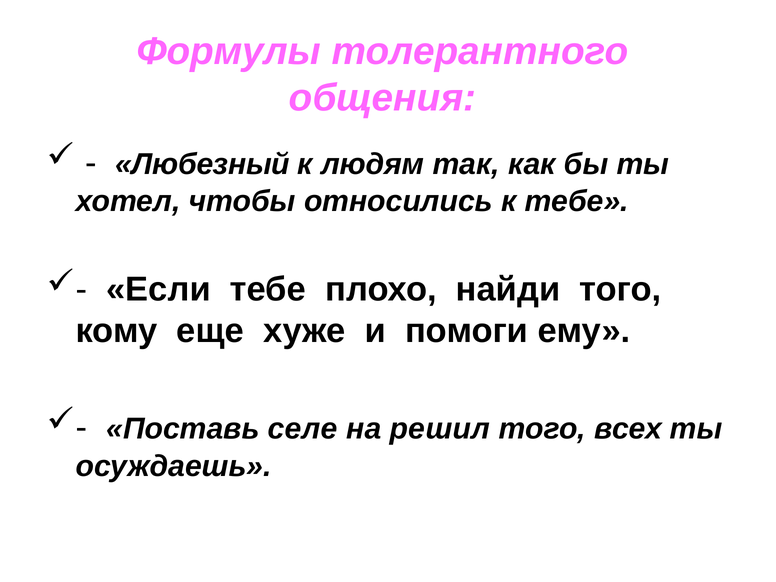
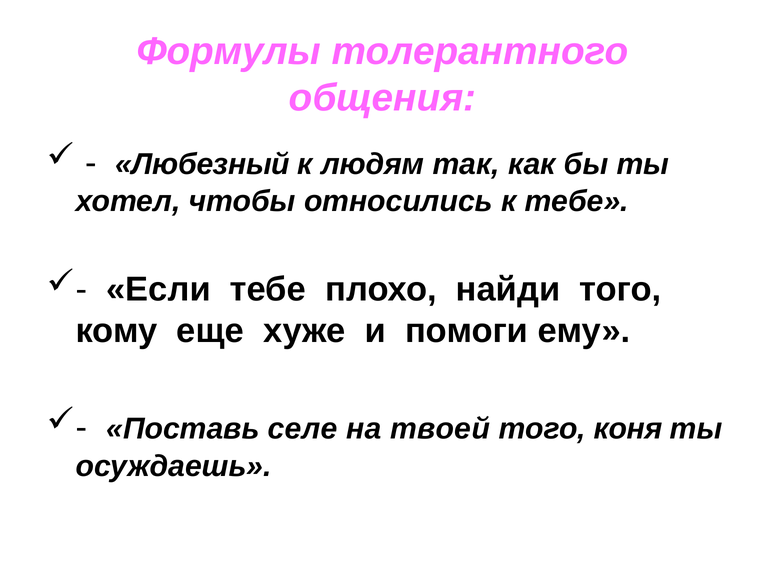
решил: решил -> твоей
всех: всех -> коня
